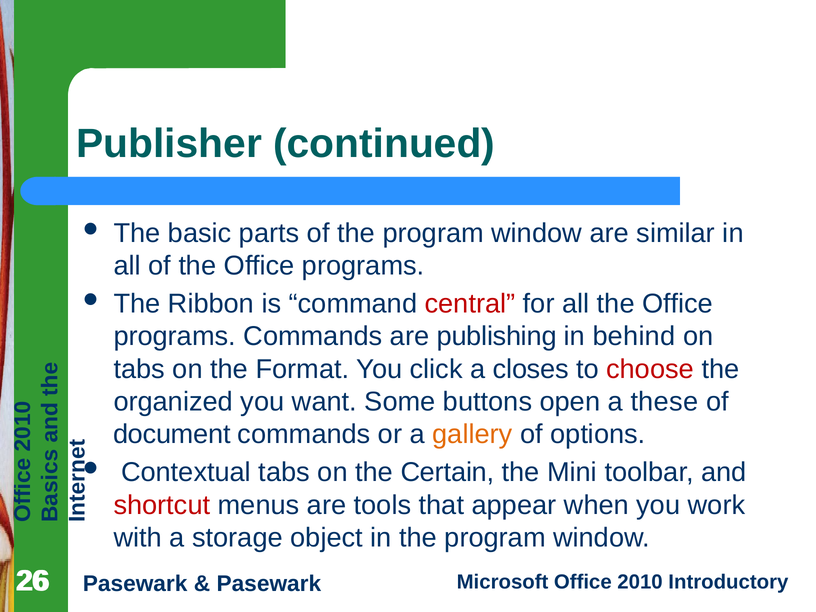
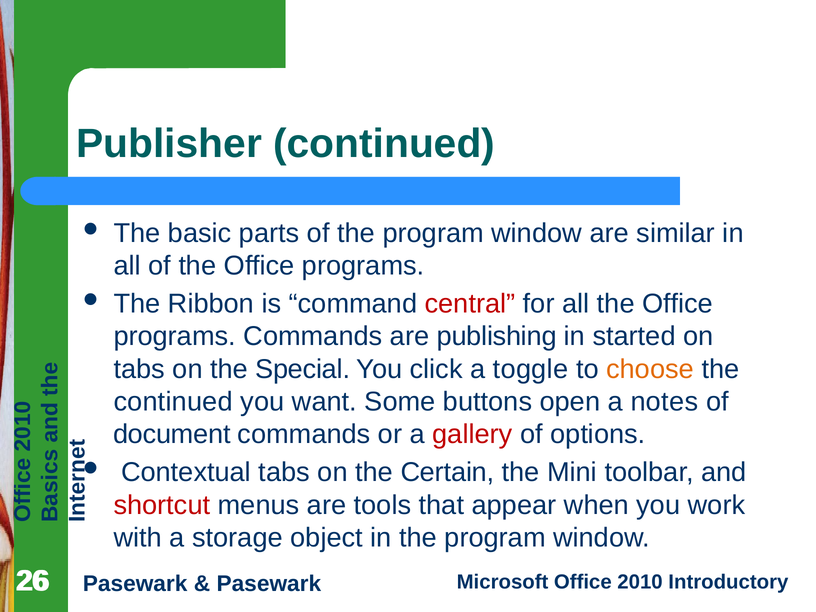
behind: behind -> started
Format: Format -> Special
closes: closes -> toggle
choose colour: red -> orange
organized at (173, 402): organized -> continued
these: these -> notes
gallery colour: orange -> red
